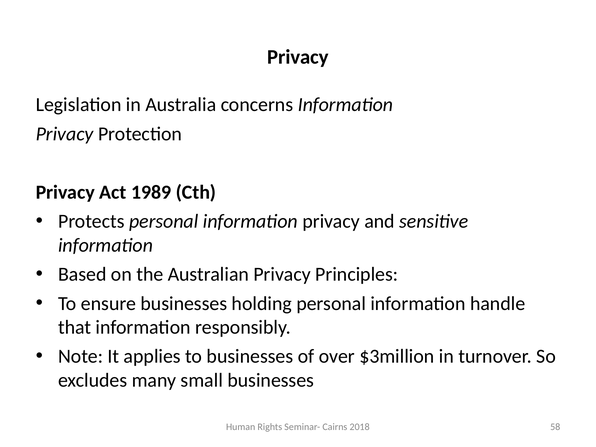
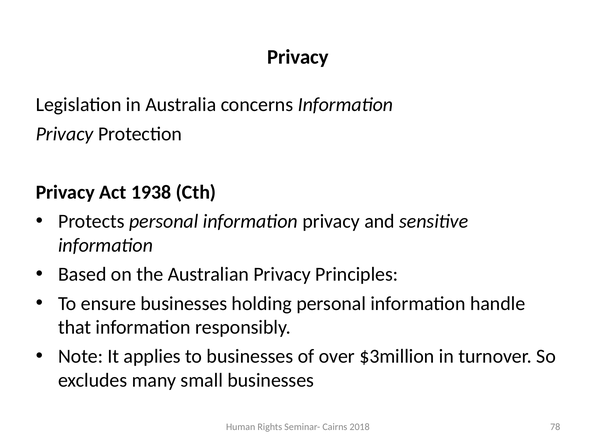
1989: 1989 -> 1938
58: 58 -> 78
